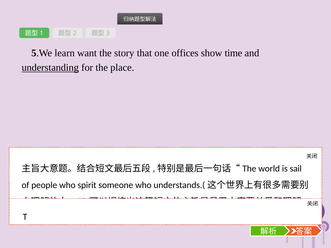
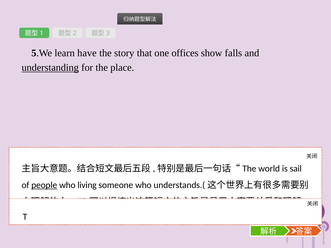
want: want -> have
time: time -> falls
people underline: none -> present
spirit: spirit -> living
